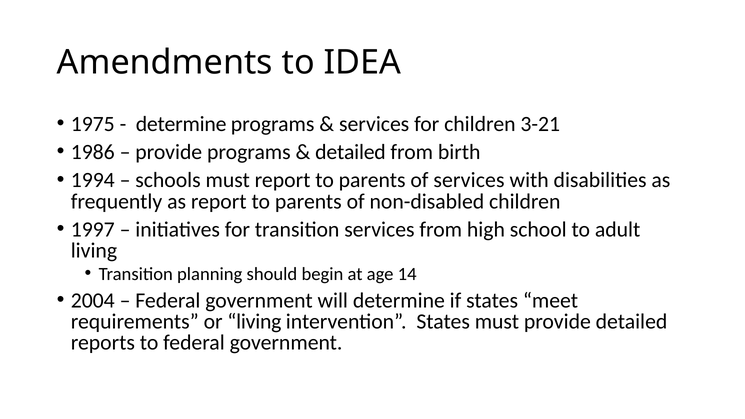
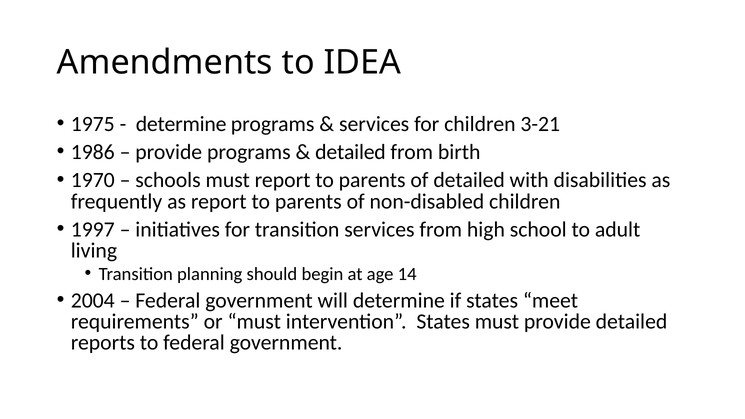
1994: 1994 -> 1970
of services: services -> detailed
or living: living -> must
